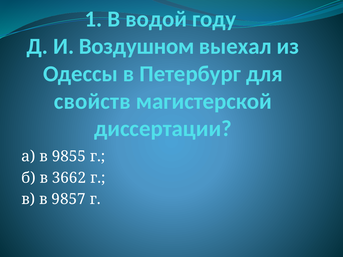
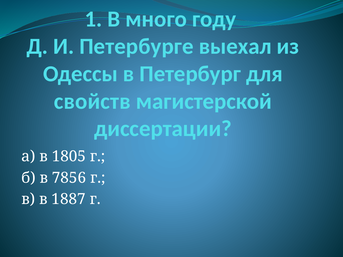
водой: водой -> много
Воздушном: Воздушном -> Петербурге
9855: 9855 -> 1805
3662: 3662 -> 7856
9857: 9857 -> 1887
